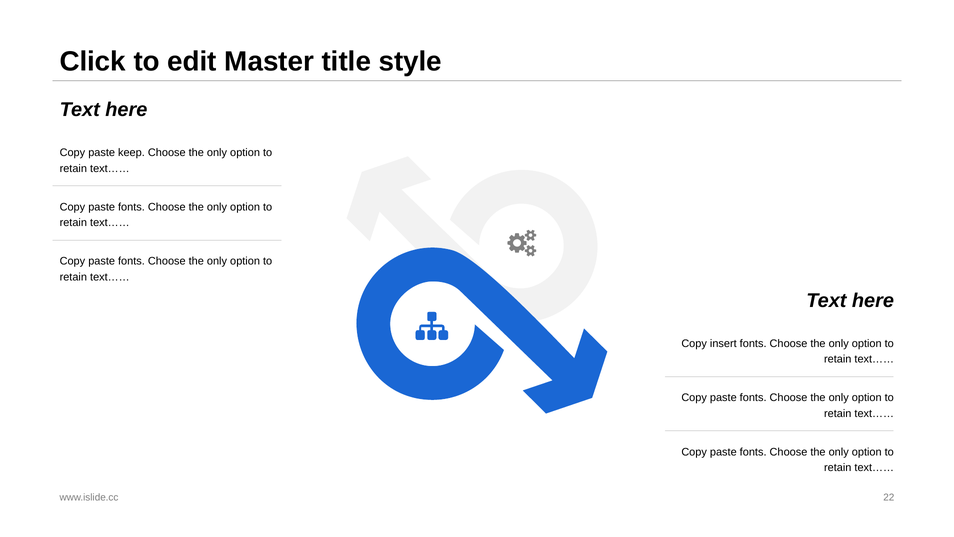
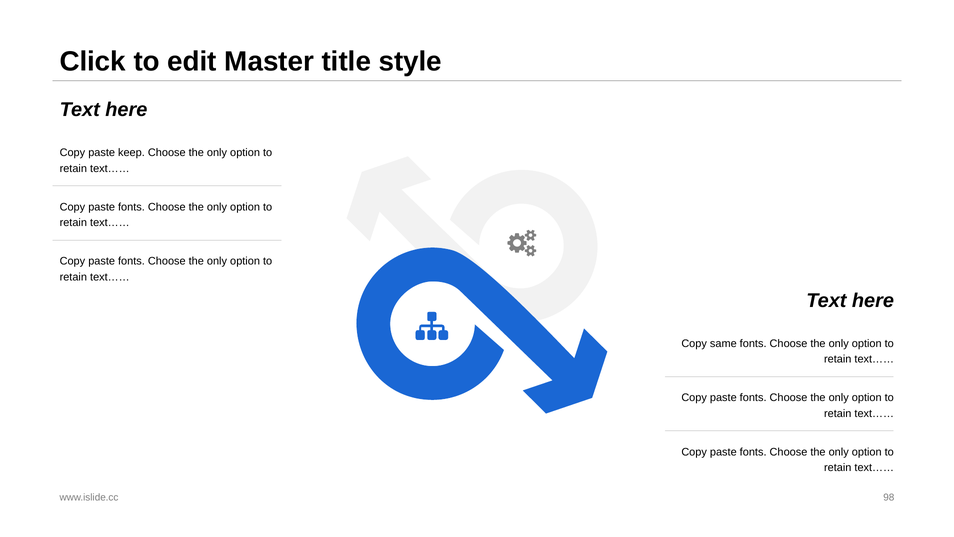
insert: insert -> same
22: 22 -> 98
